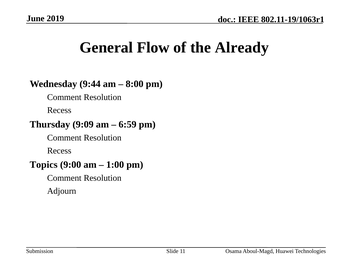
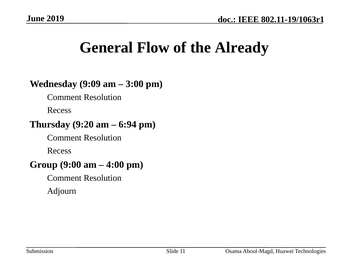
9:44: 9:44 -> 9:09
8:00: 8:00 -> 3:00
9:09: 9:09 -> 9:20
6:59: 6:59 -> 6:94
Topics: Topics -> Group
1:00: 1:00 -> 4:00
